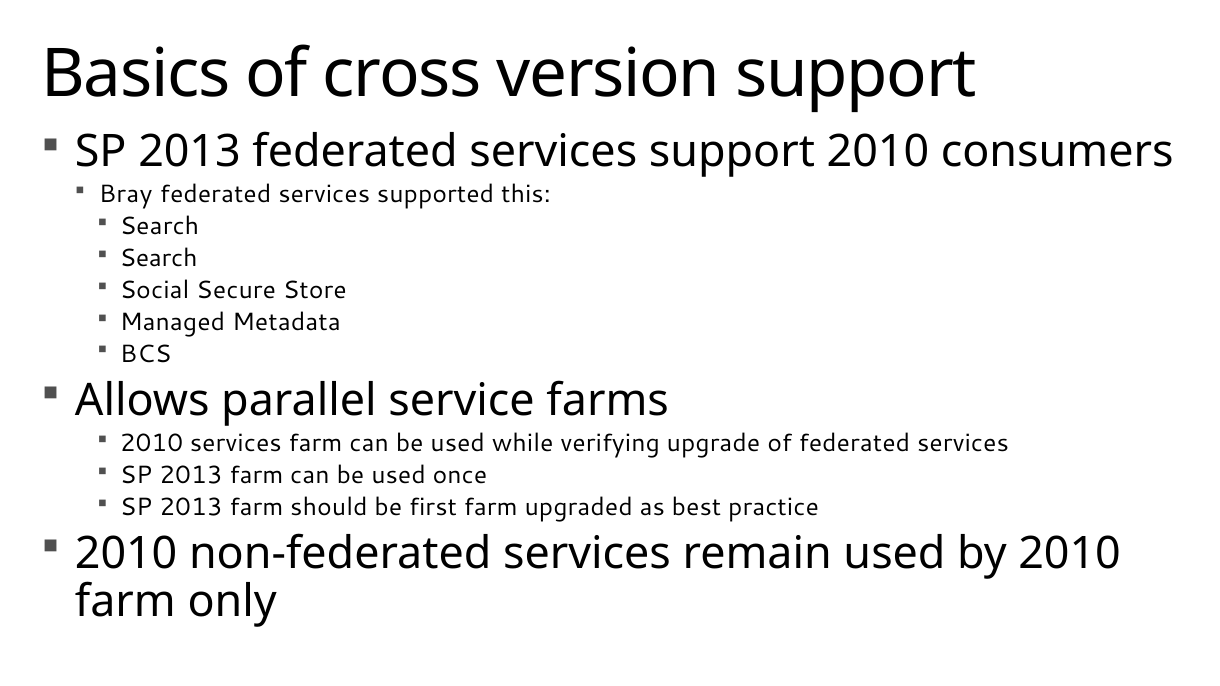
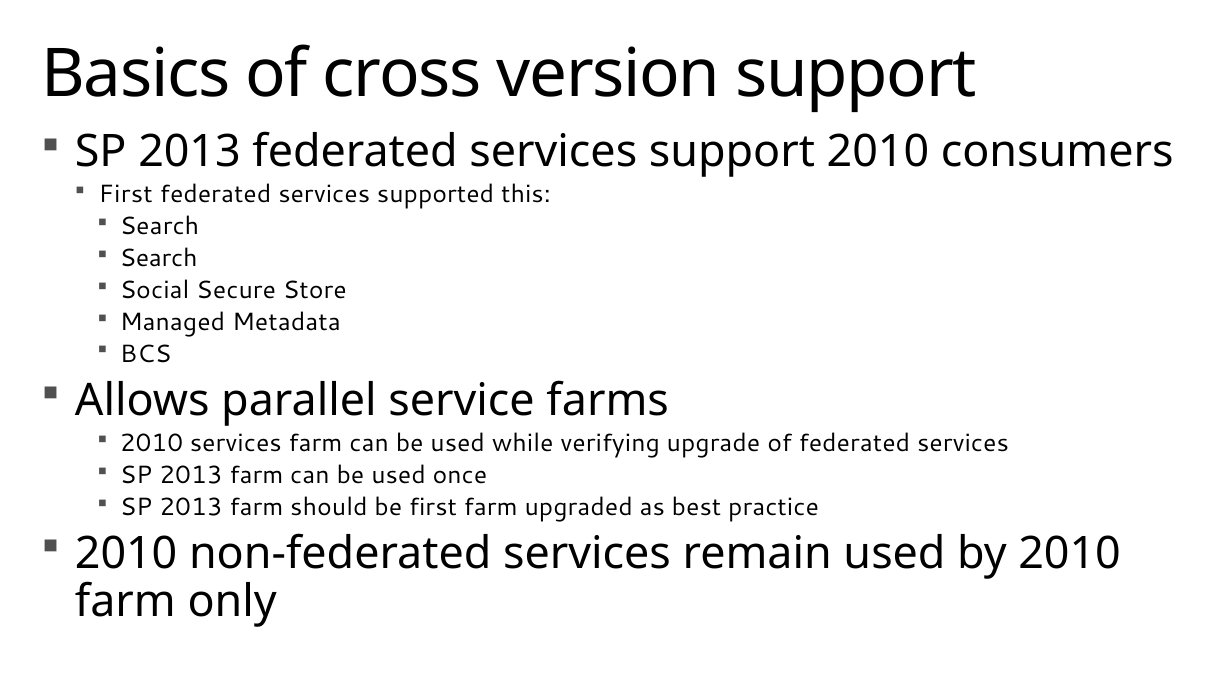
Bray at (126, 195): Bray -> First
